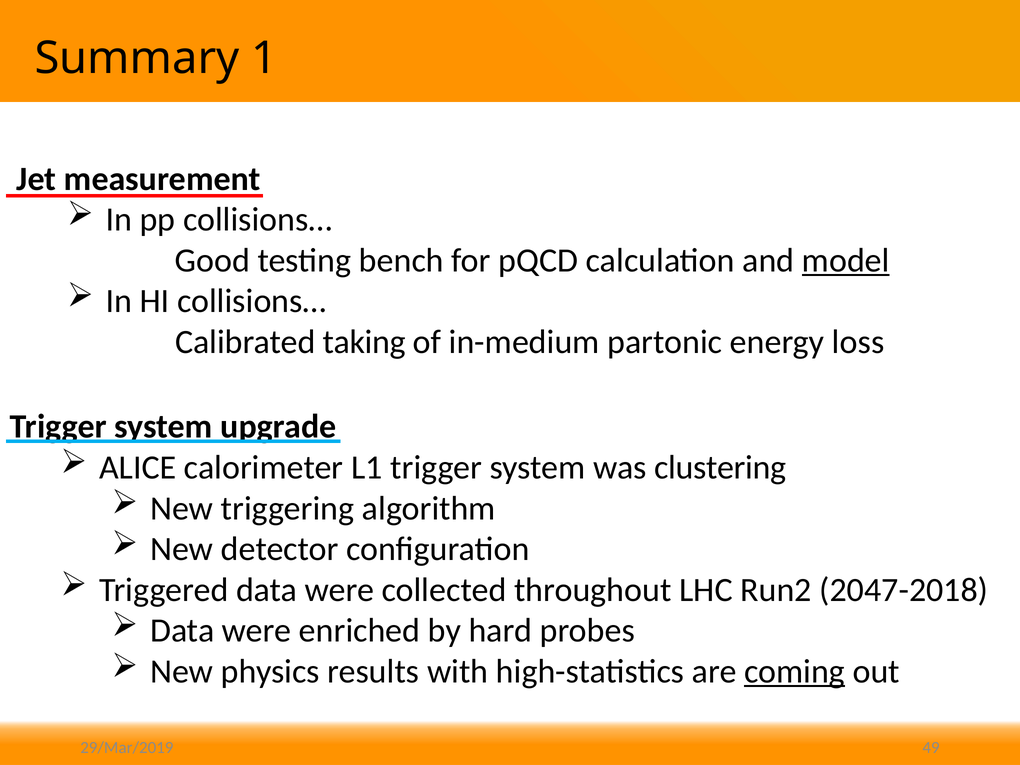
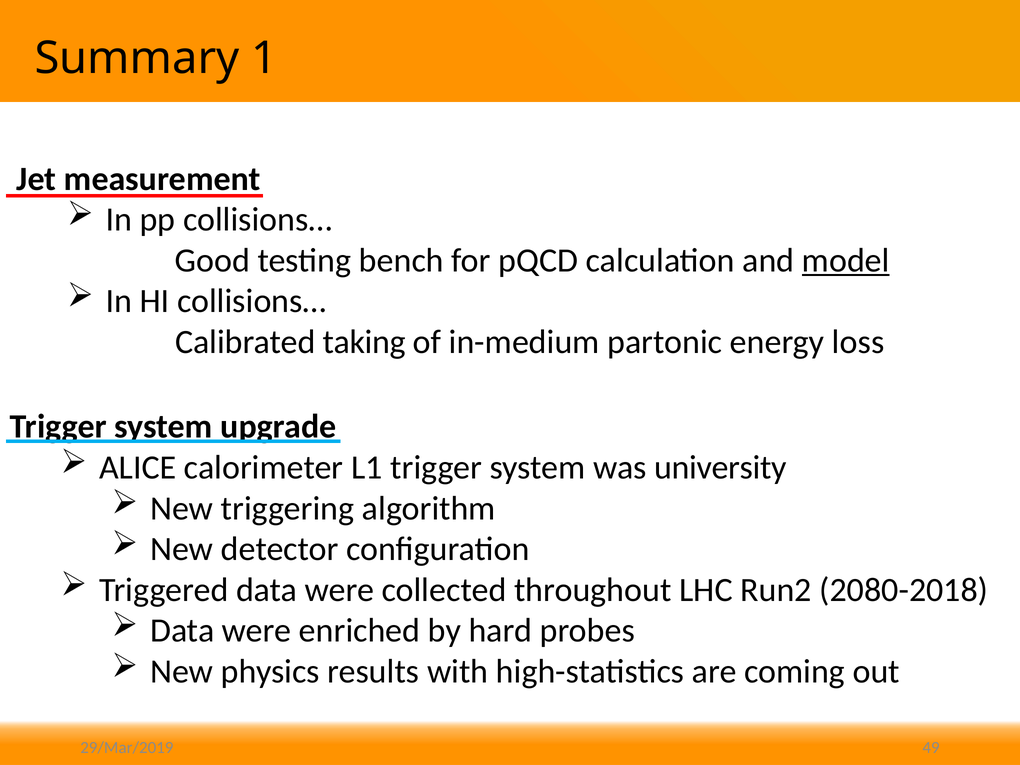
clustering: clustering -> university
2047-2018: 2047-2018 -> 2080-2018
coming underline: present -> none
